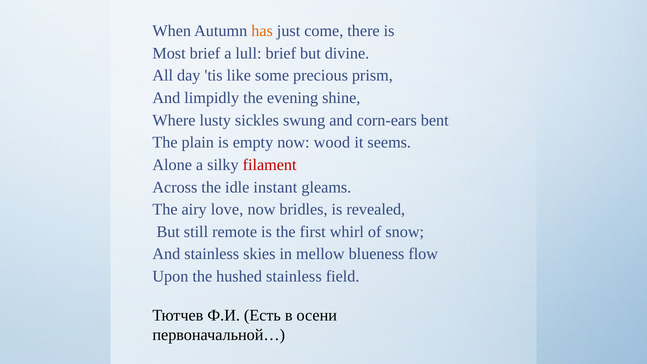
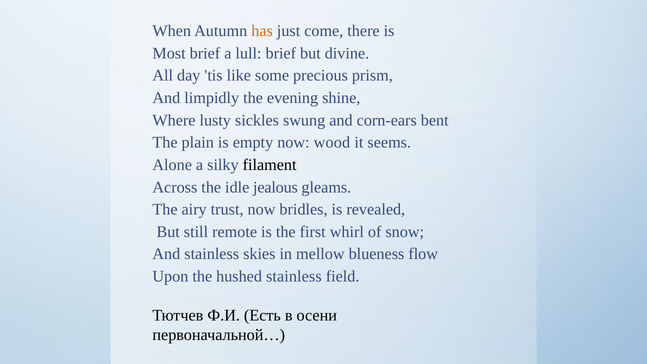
filament colour: red -> black
instant: instant -> jealous
love: love -> trust
